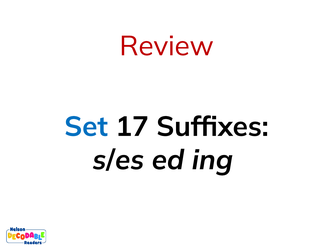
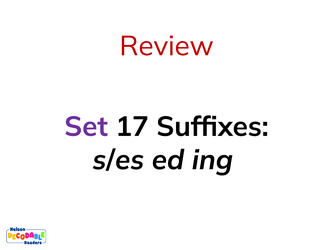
Set colour: blue -> purple
